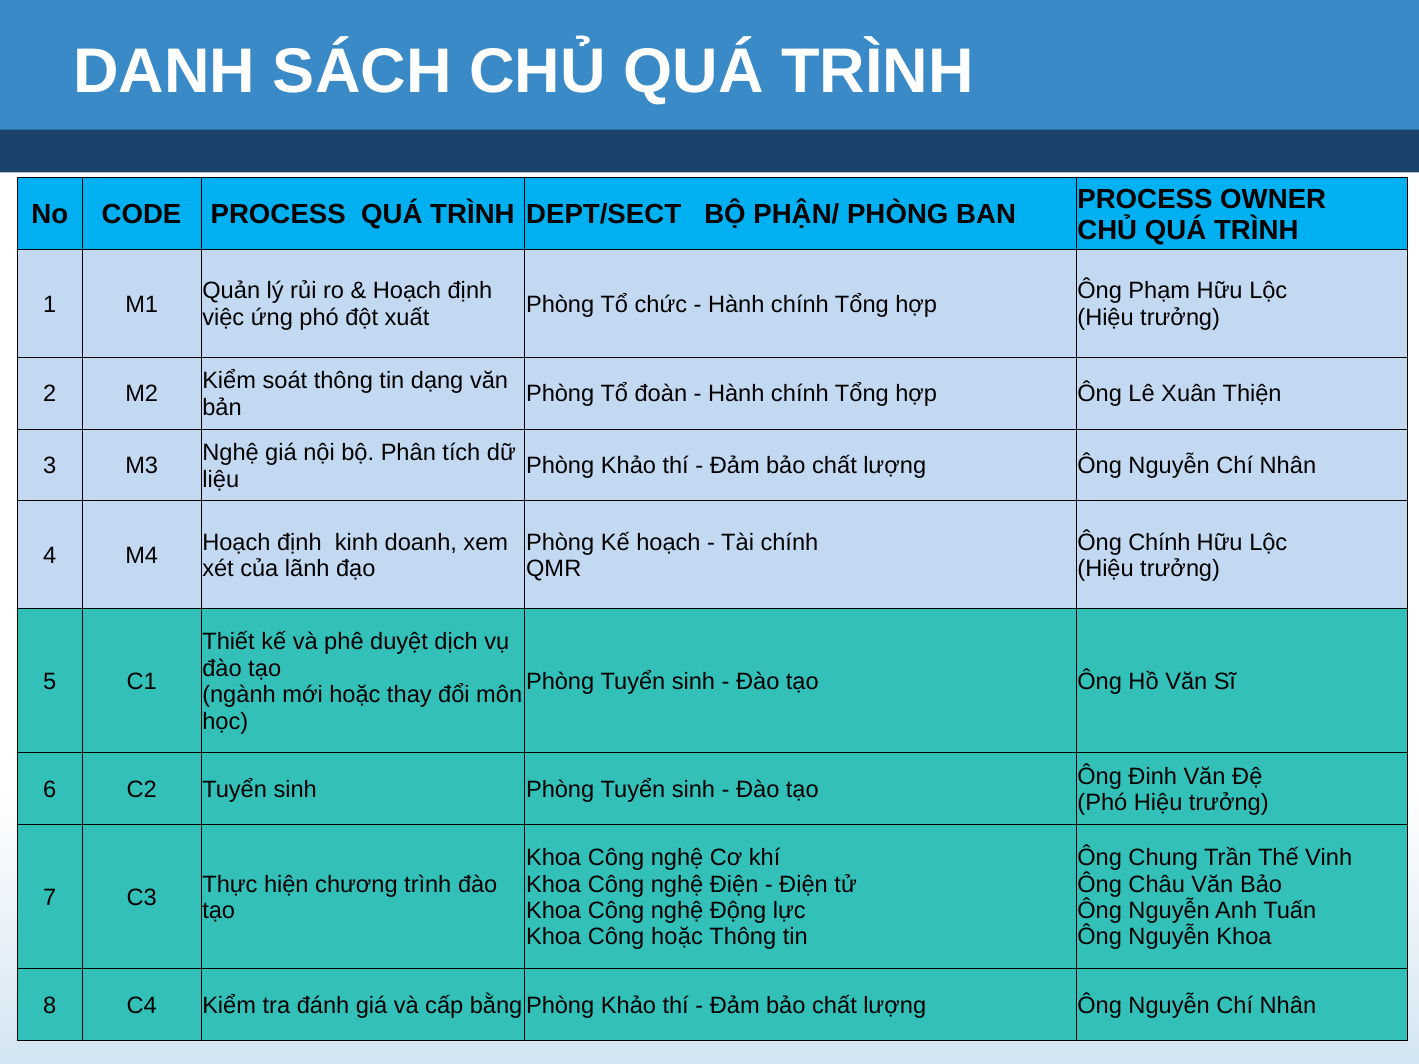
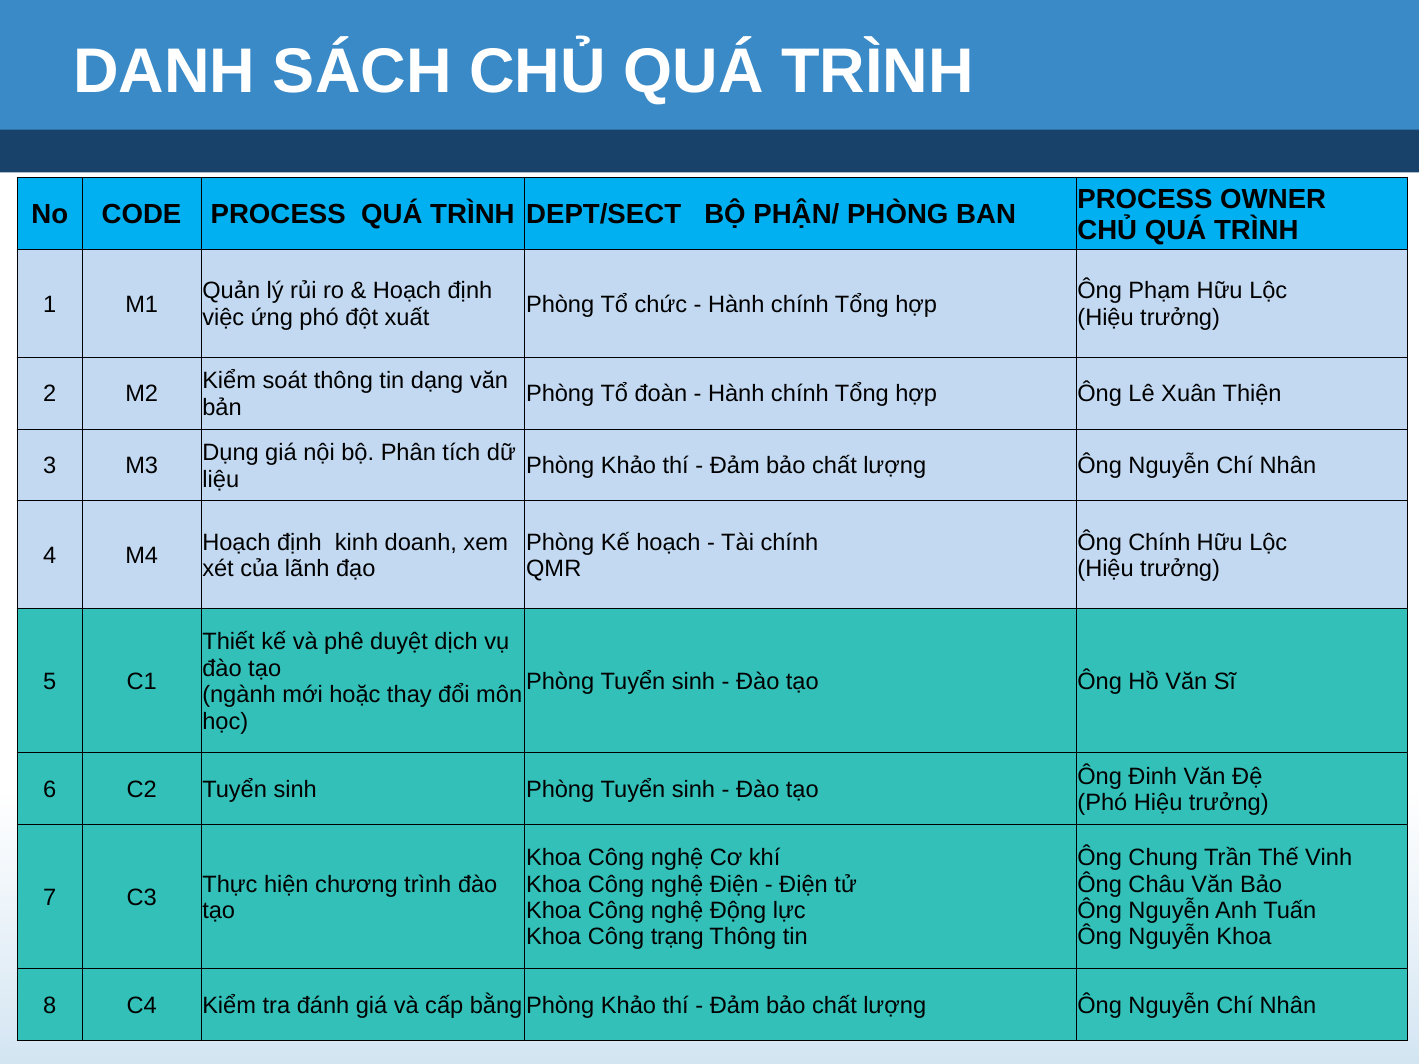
Nghệ at (231, 453): Nghệ -> Dụng
Công hoặc: hoặc -> trạng
